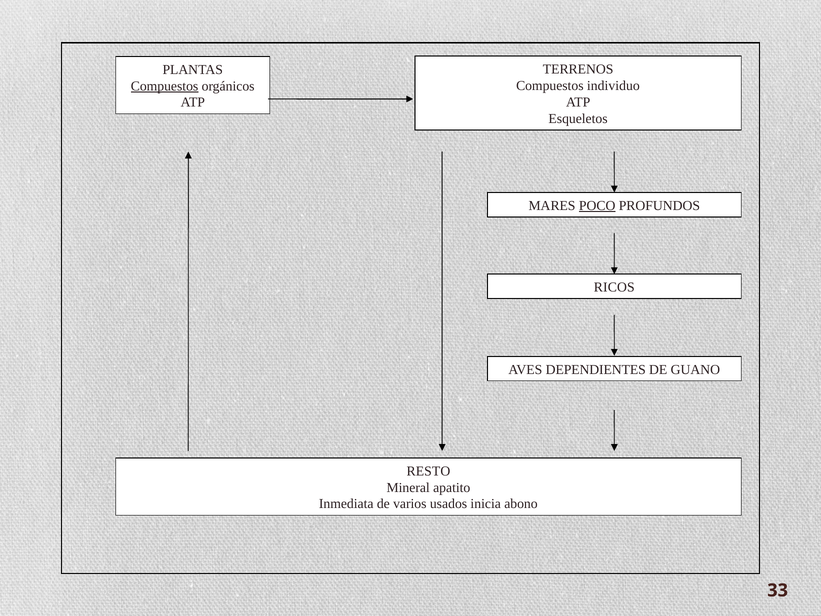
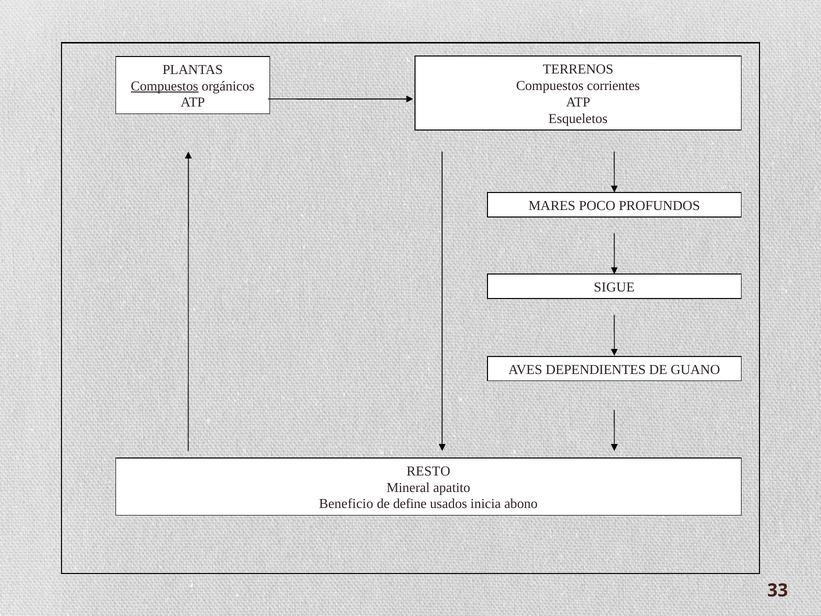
individuo: individuo -> corrientes
POCO underline: present -> none
RICOS: RICOS -> SIGUE
Inmediata: Inmediata -> Beneficio
varios: varios -> define
